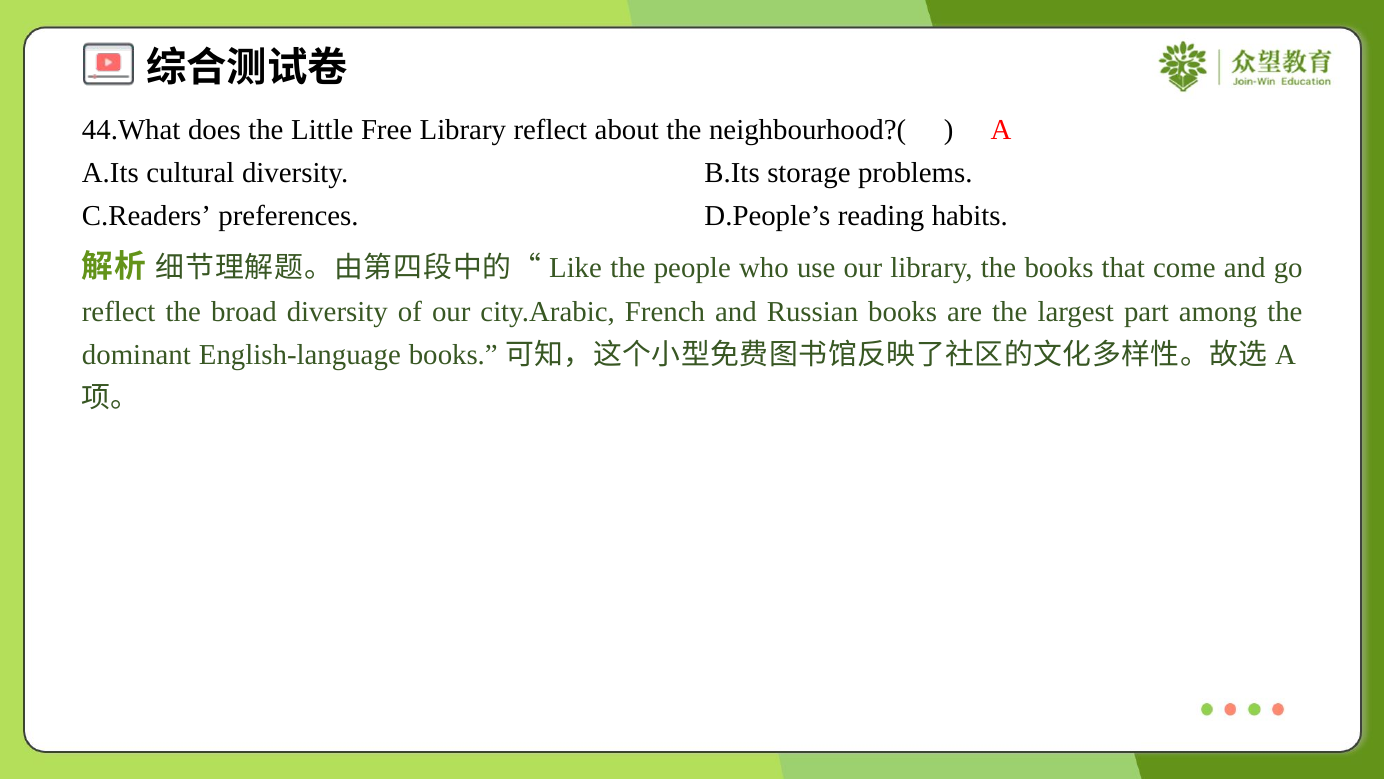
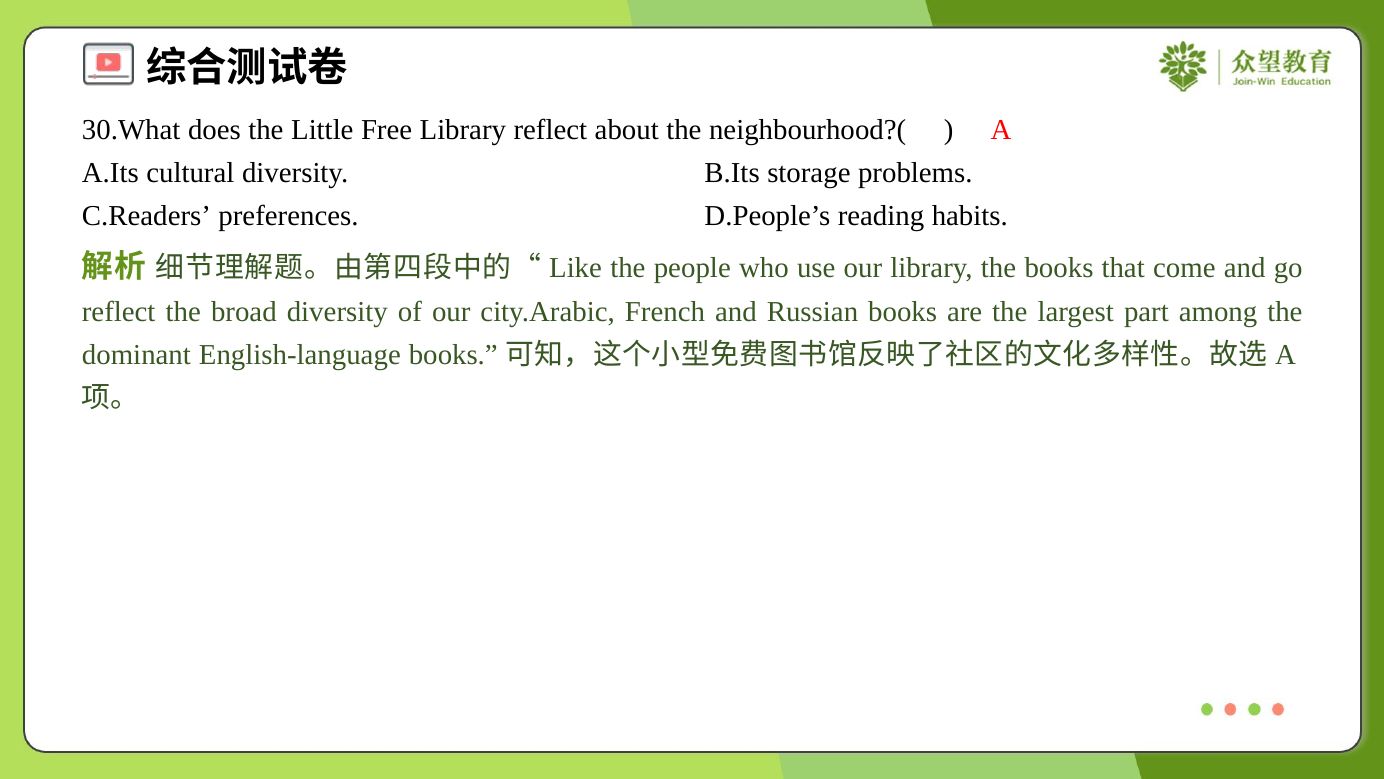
44.What: 44.What -> 30.What
